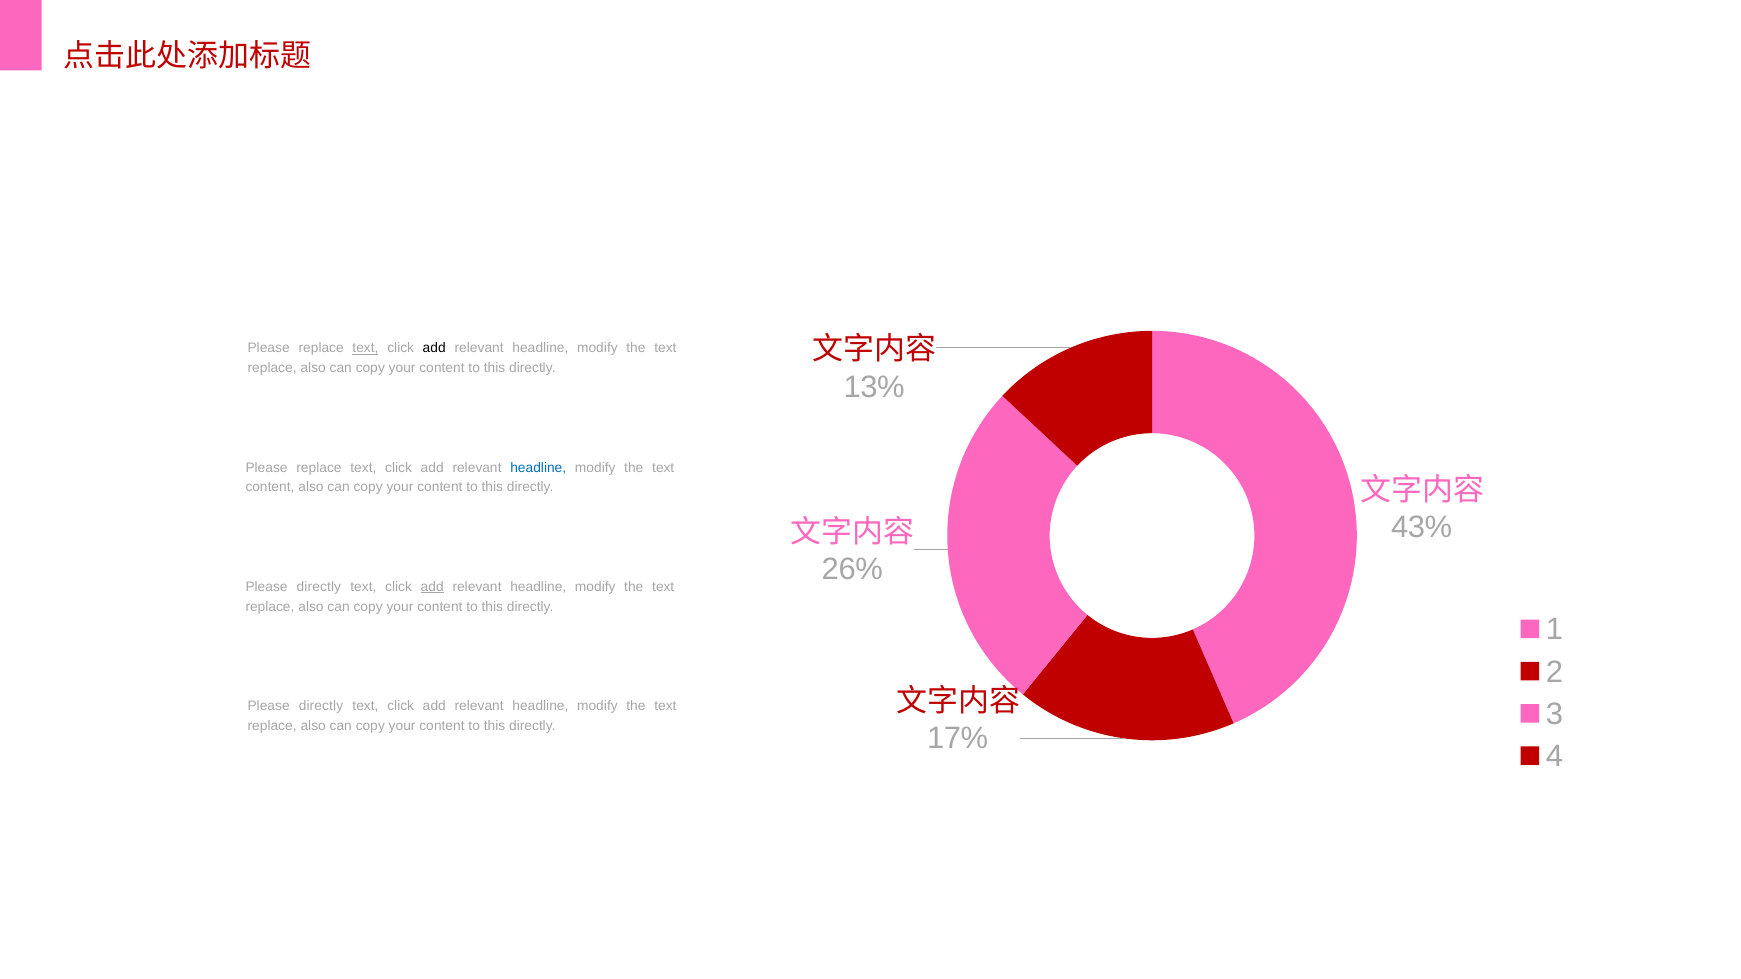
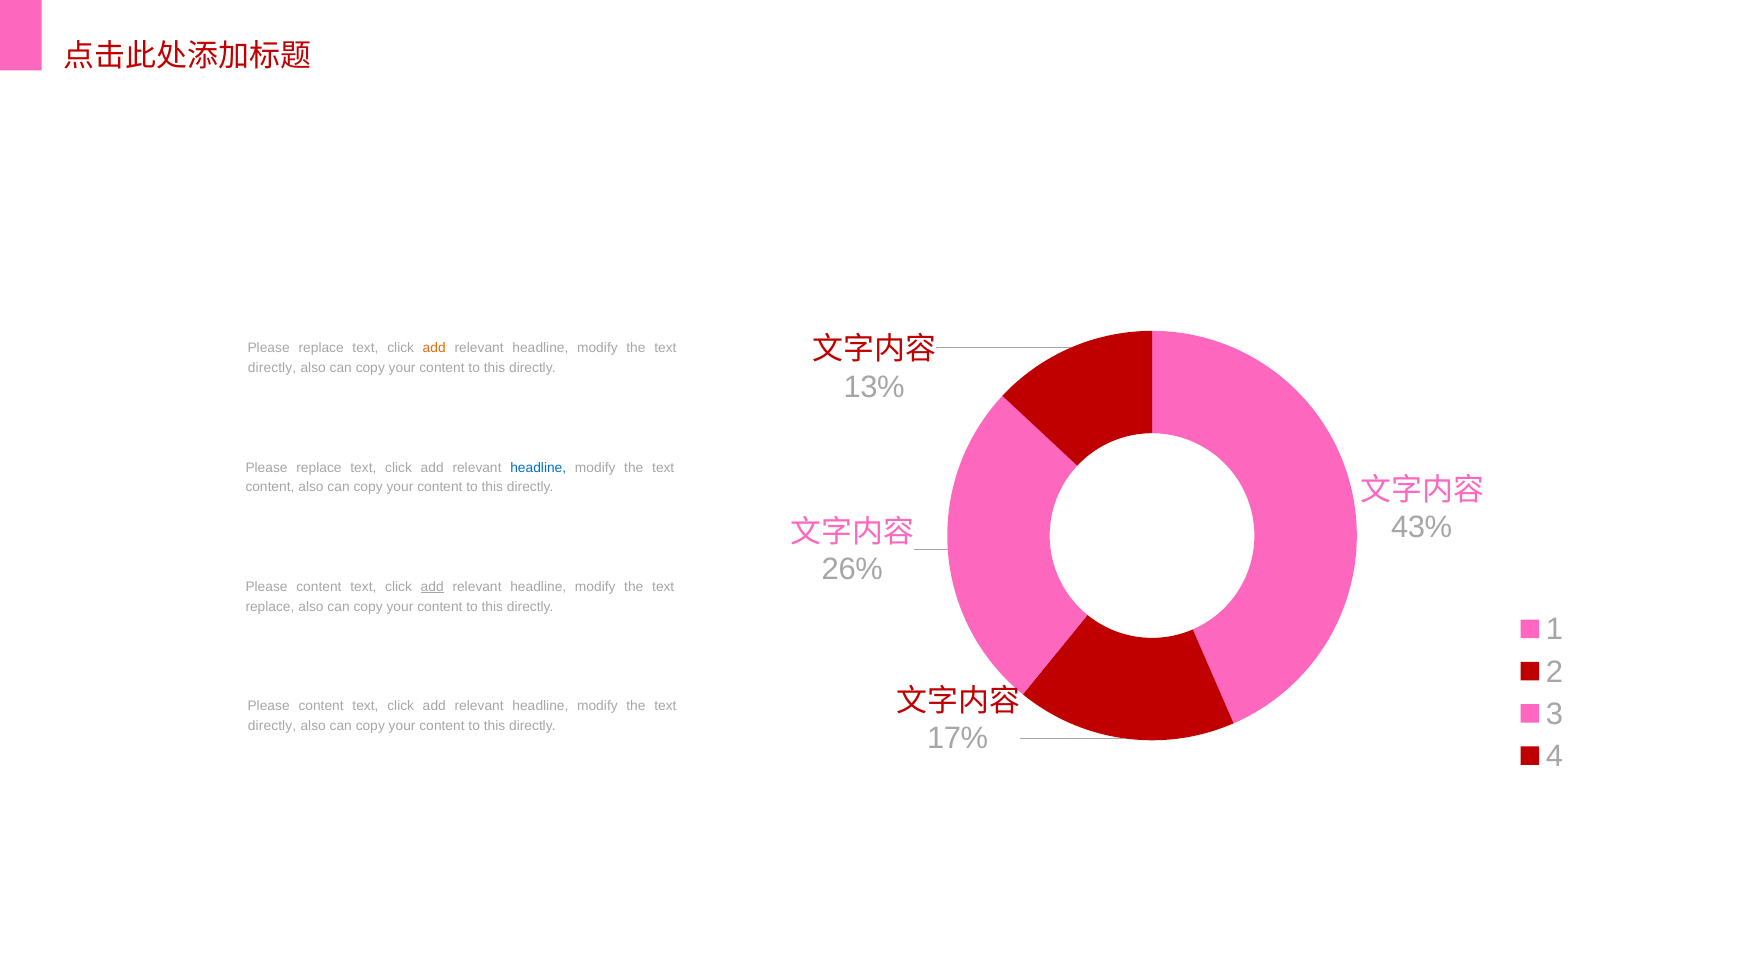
text at (365, 348) underline: present -> none
add at (434, 348) colour: black -> orange
replace at (272, 368): replace -> directly
directly at (319, 587): directly -> content
directly at (321, 706): directly -> content
replace at (272, 726): replace -> directly
